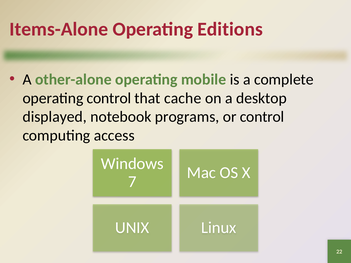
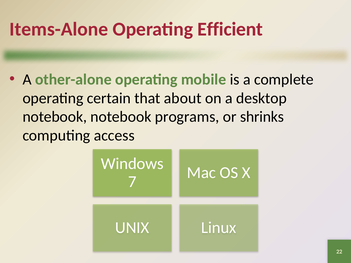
Editions: Editions -> Efficient
operating control: control -> certain
cache: cache -> about
displayed at (55, 117): displayed -> notebook
or control: control -> shrinks
